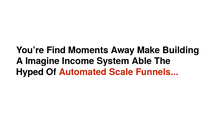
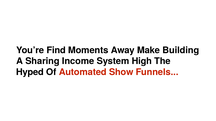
Imagine: Imagine -> Sharing
Able: Able -> High
Scale: Scale -> Show
